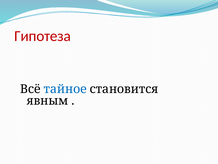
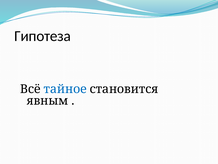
Гипотеза colour: red -> black
